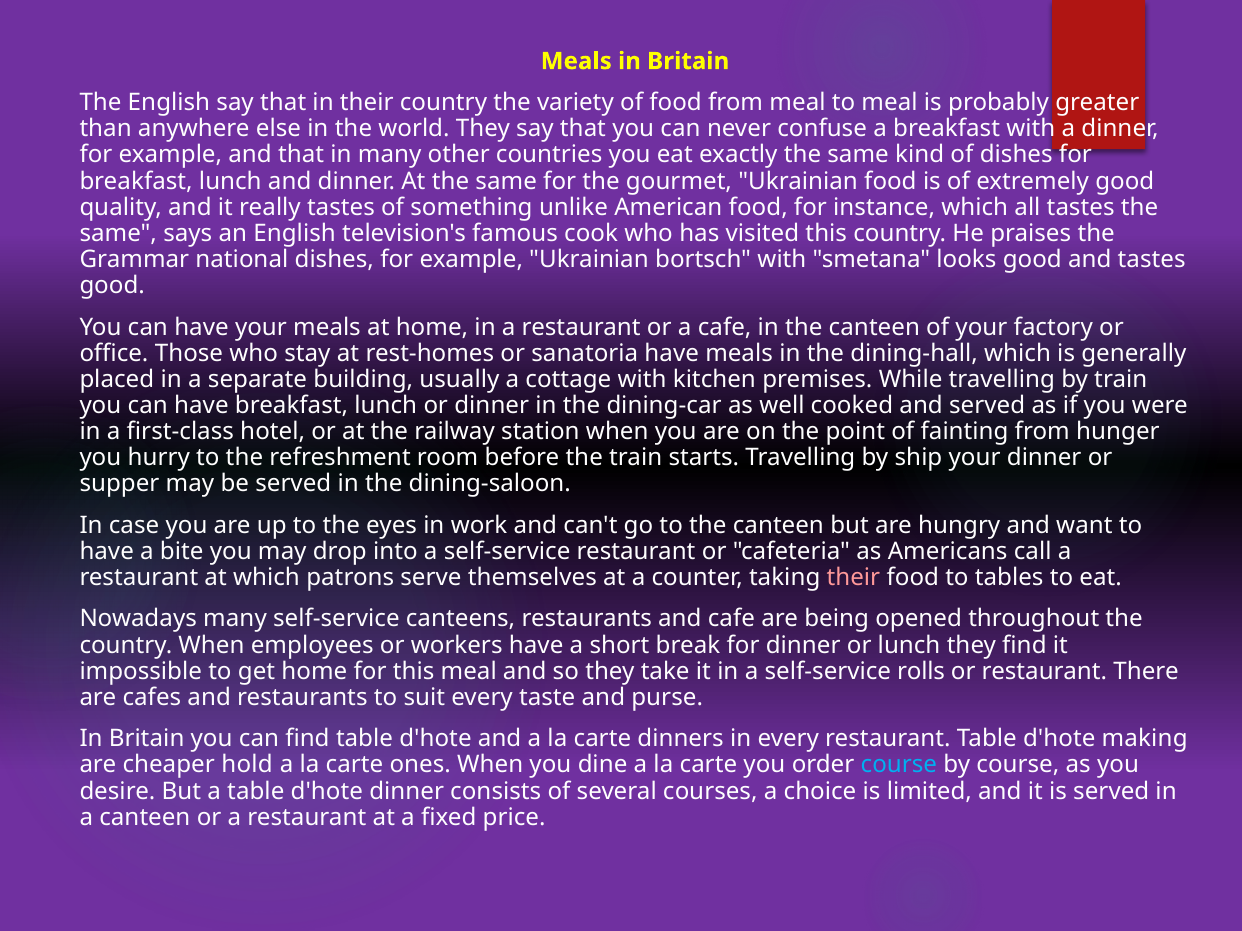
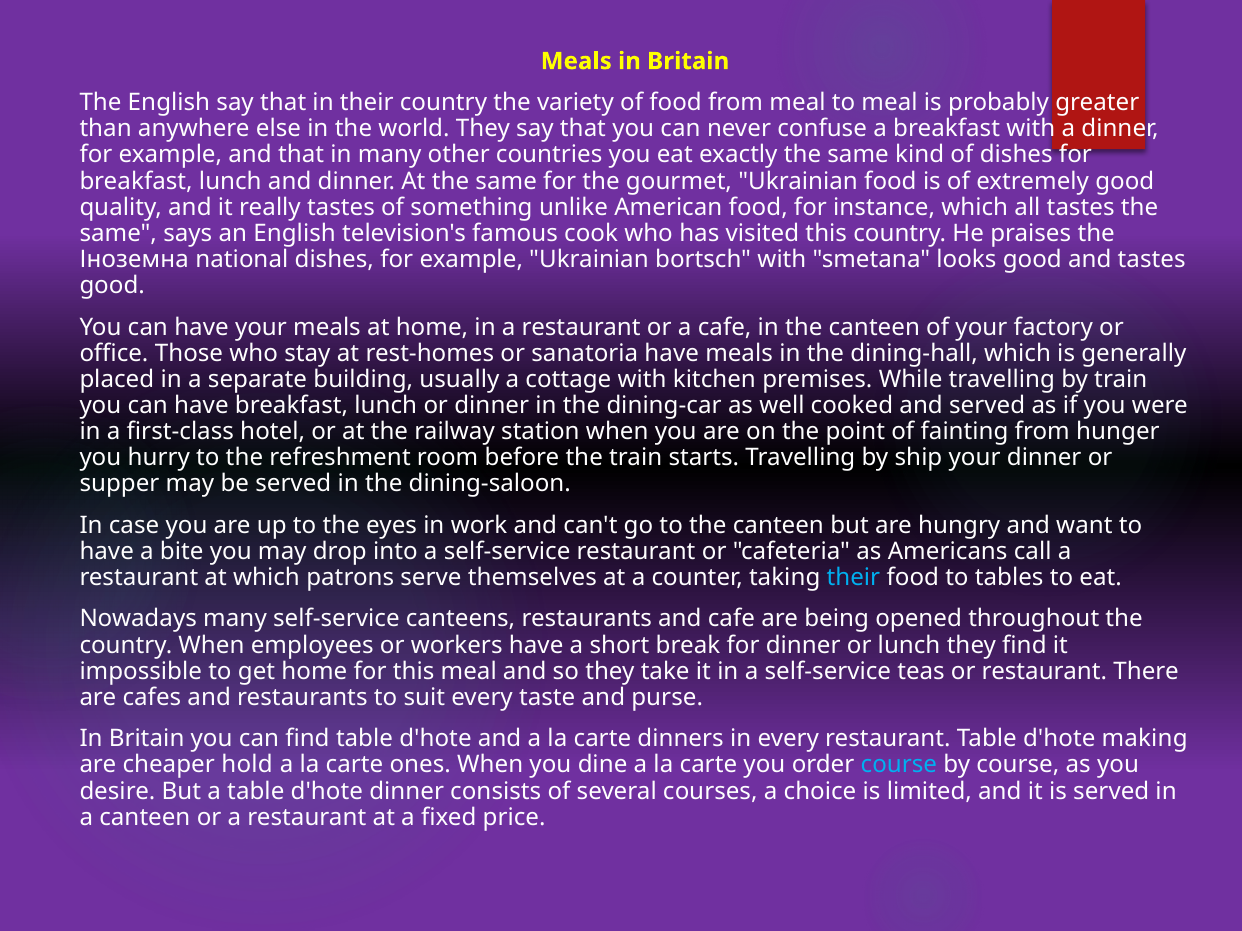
Grammar: Grammar -> Іноземна
their at (853, 578) colour: pink -> light blue
rolls: rolls -> teas
